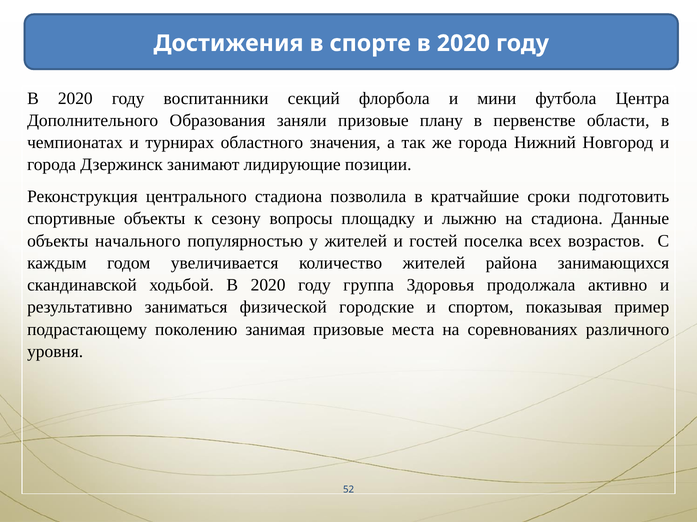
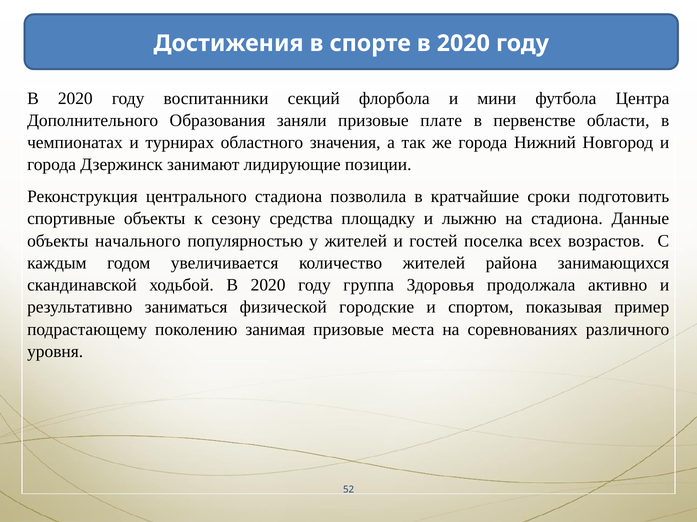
плану: плану -> плате
вопросы: вопросы -> средства
